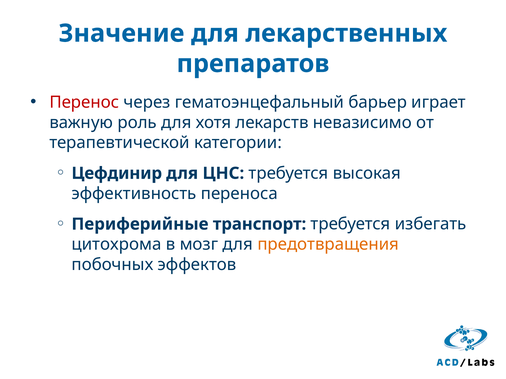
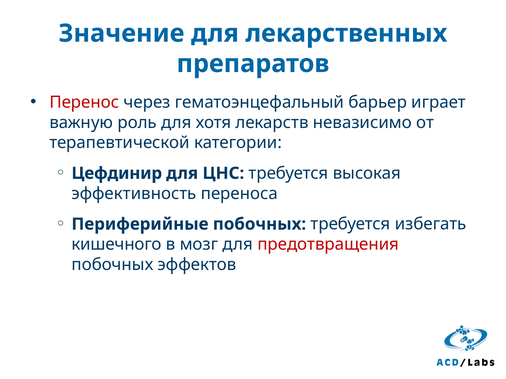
Периферийные транспорт: транспорт -> побочных
цитохрома: цитохрома -> кишечного
предотвращения colour: orange -> red
